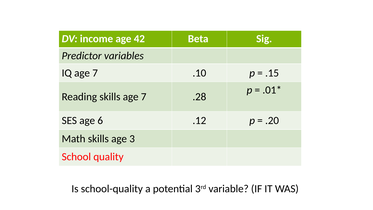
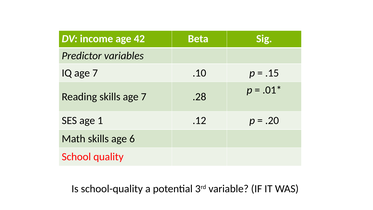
6: 6 -> 1
3: 3 -> 6
